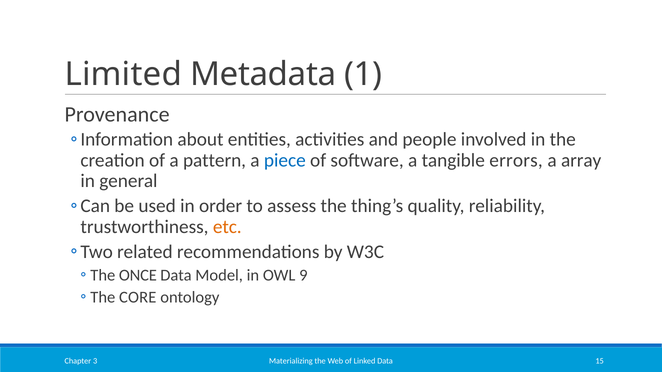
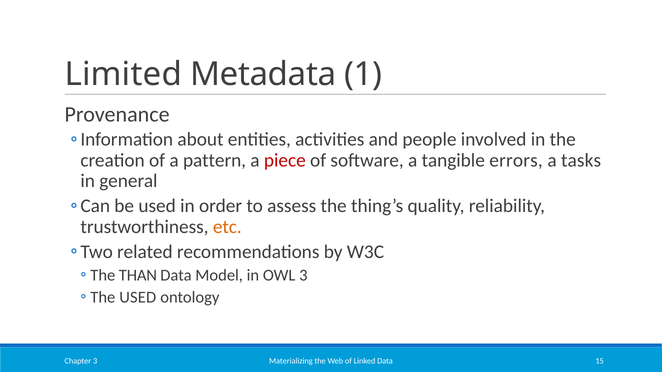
piece colour: blue -> red
array: array -> tasks
ONCE: ONCE -> THAN
OWL 9: 9 -> 3
CORE at (138, 298): CORE -> USED
